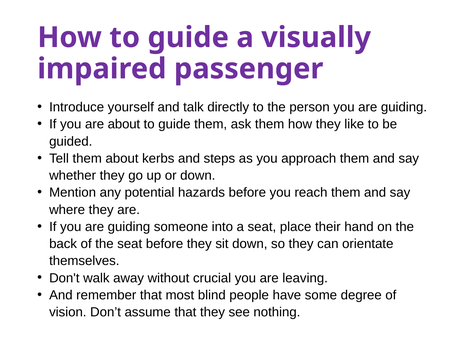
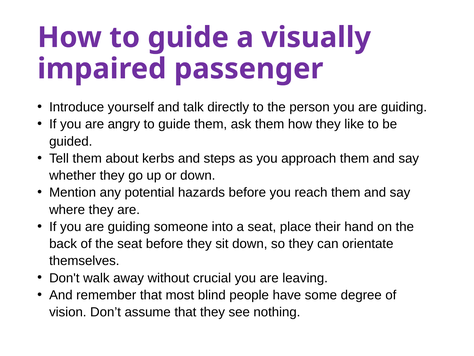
are about: about -> angry
